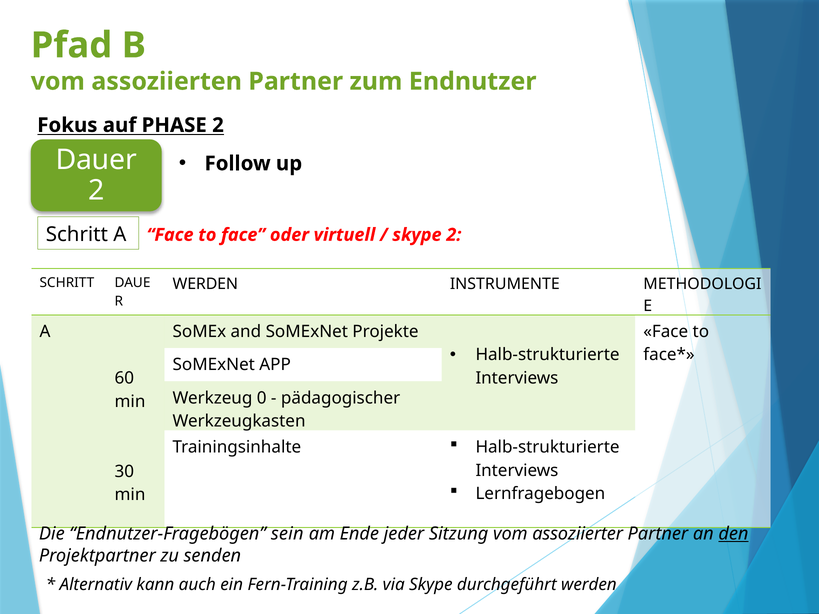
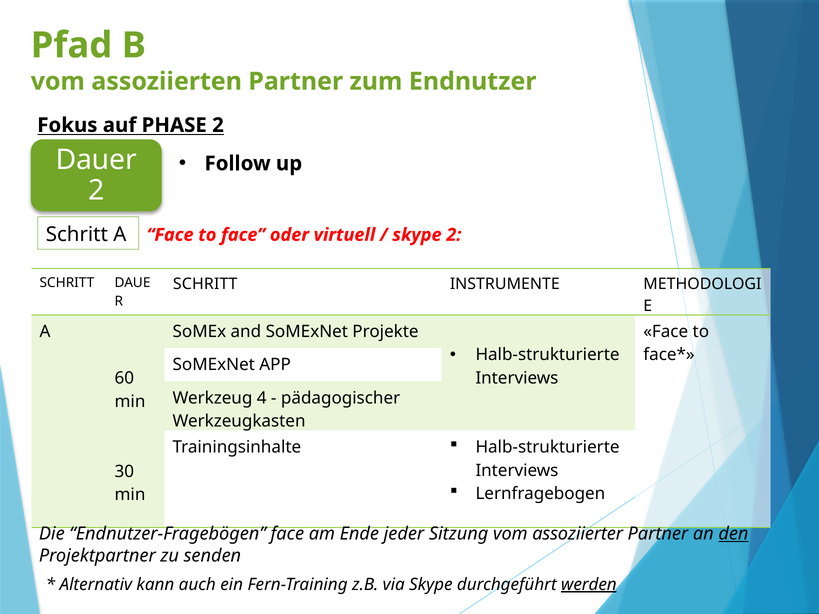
WERDEN at (205, 284): WERDEN -> SCHRITT
0: 0 -> 4
Endnutzer-Fragebögen sein: sein -> face
werden at (589, 585) underline: none -> present
